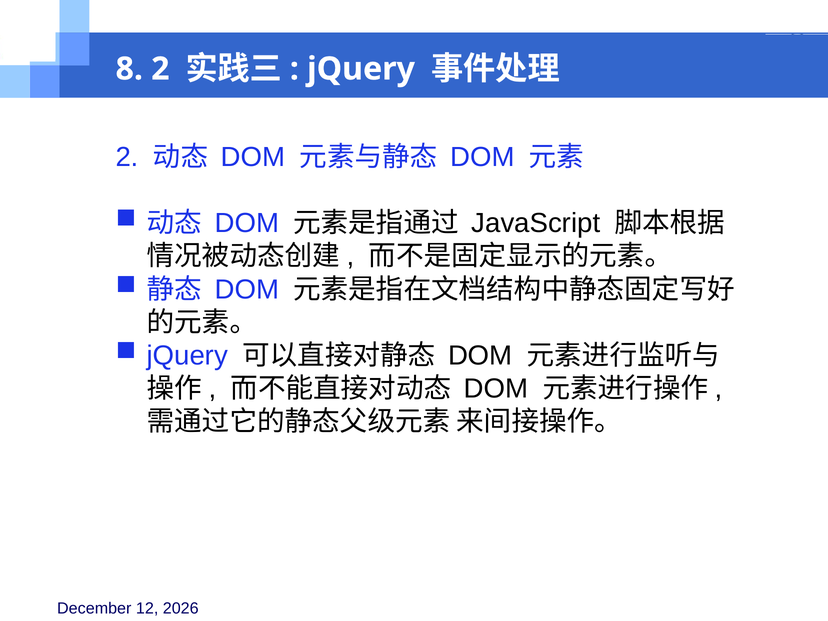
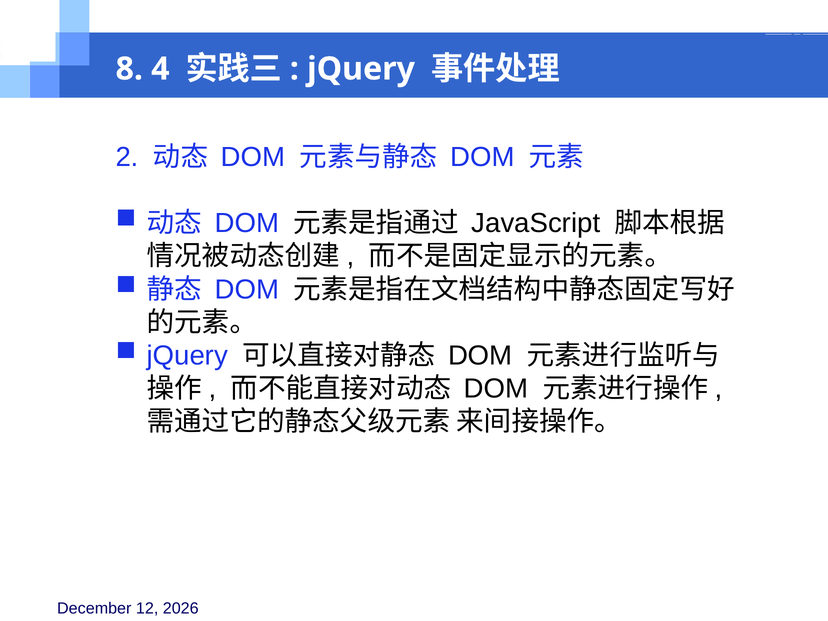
8 2: 2 -> 4
